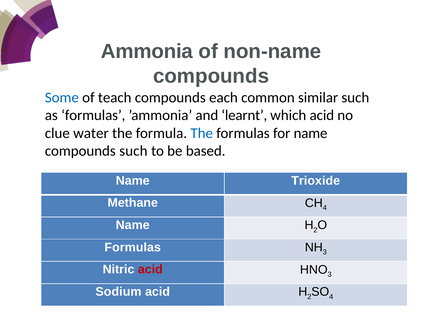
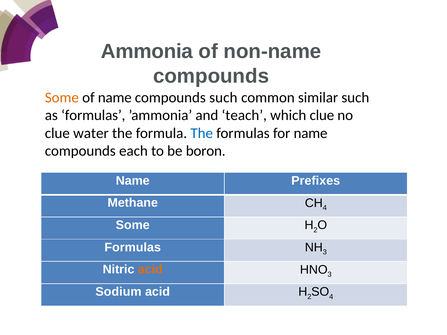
Some at (62, 98) colour: blue -> orange
of teach: teach -> name
compounds each: each -> such
learnt: learnt -> teach
which acid: acid -> clue
compounds such: such -> each
based: based -> boron
Trioxide: Trioxide -> Prefixes
Name at (133, 225): Name -> Some
acid at (150, 270) colour: red -> orange
